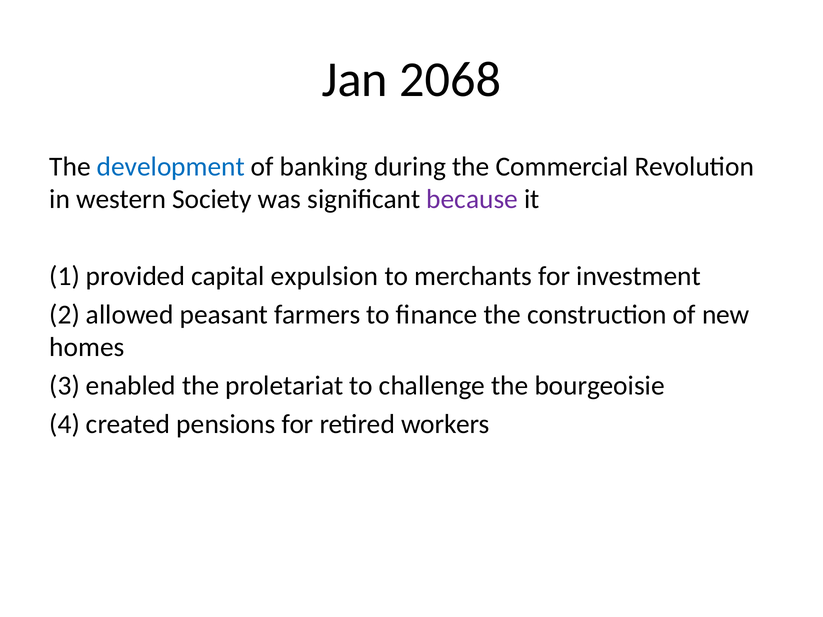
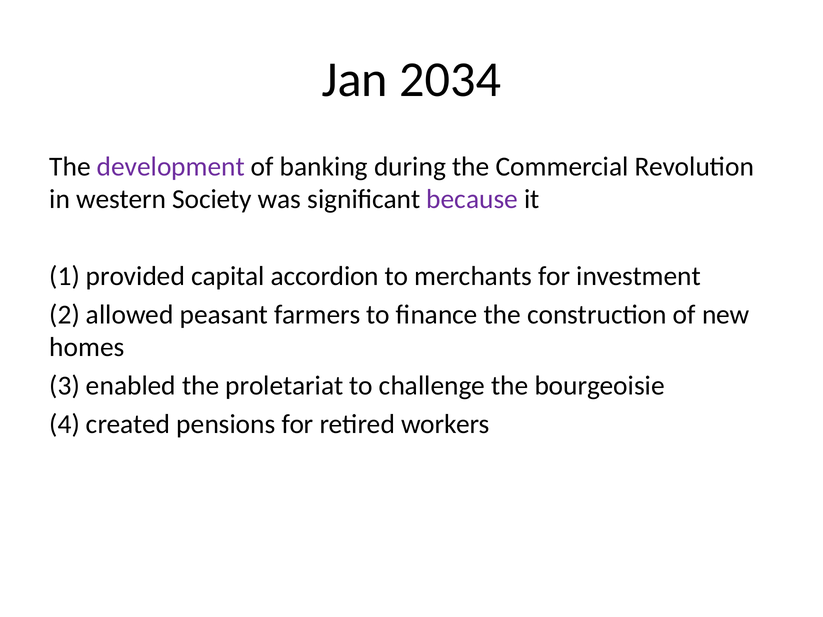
2068: 2068 -> 2034
development colour: blue -> purple
expulsion: expulsion -> accordion
